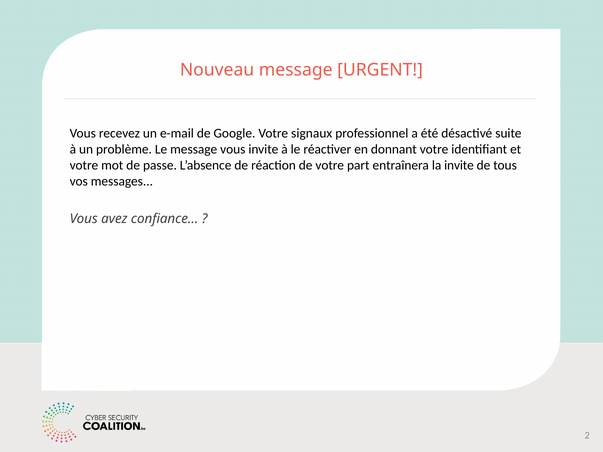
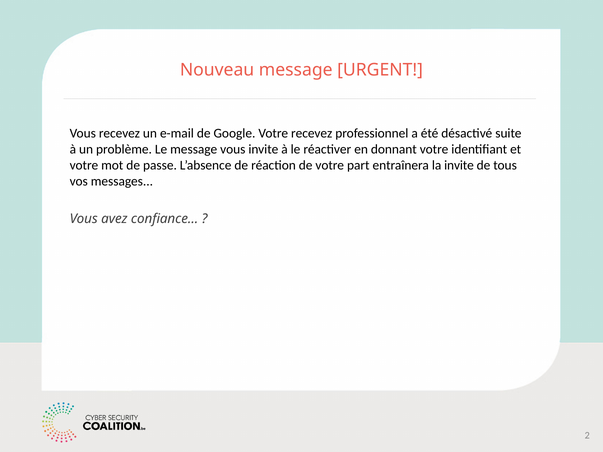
Votre signaux: signaux -> recevez
